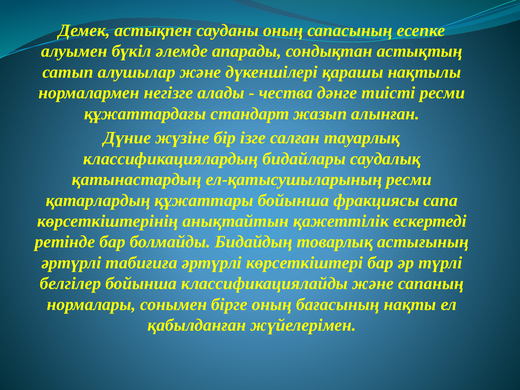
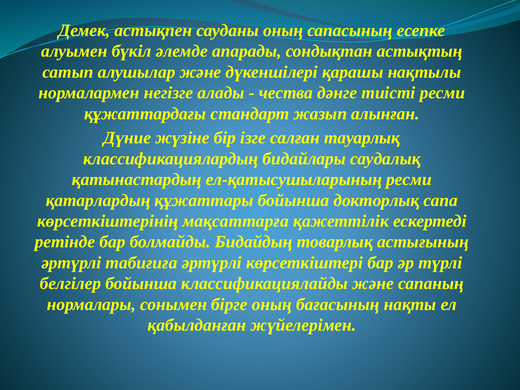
фракциясы: фракциясы -> докторлық
анықтайтын: анықтайтын -> мақсаттарға
